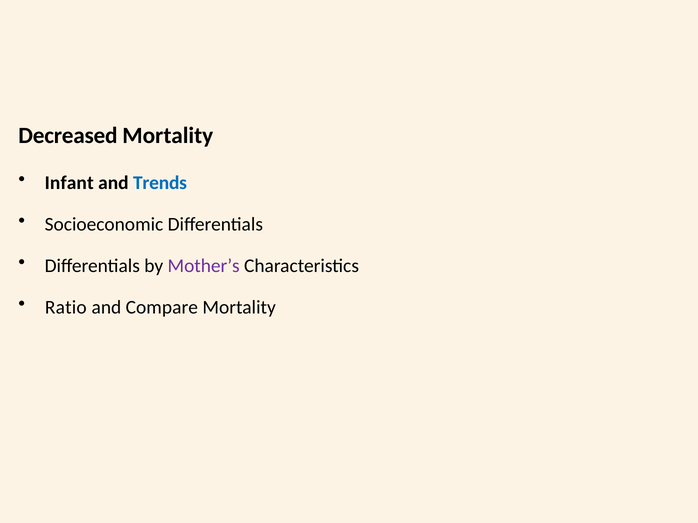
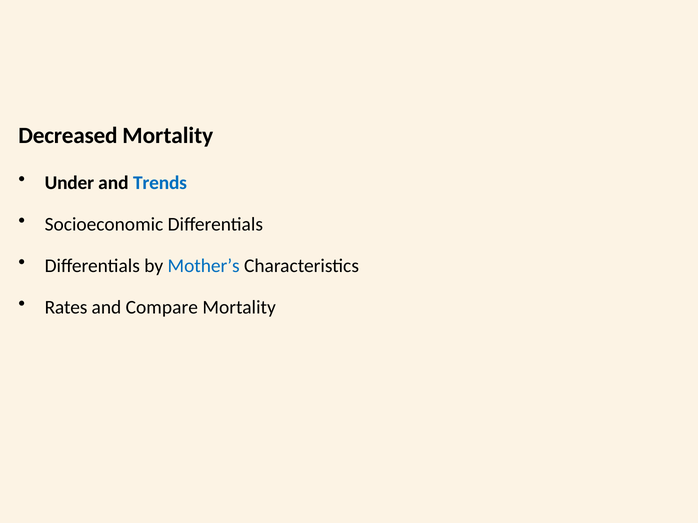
Infant: Infant -> Under
Mother’s colour: purple -> blue
Ratio: Ratio -> Rates
